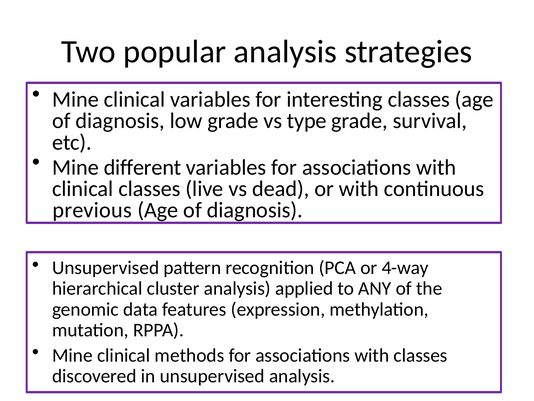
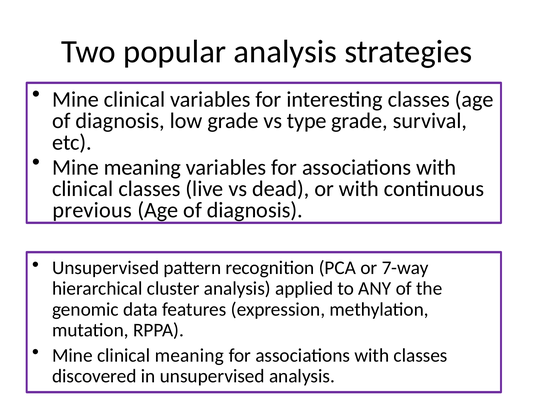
Mine different: different -> meaning
4-way: 4-way -> 7-way
clinical methods: methods -> meaning
